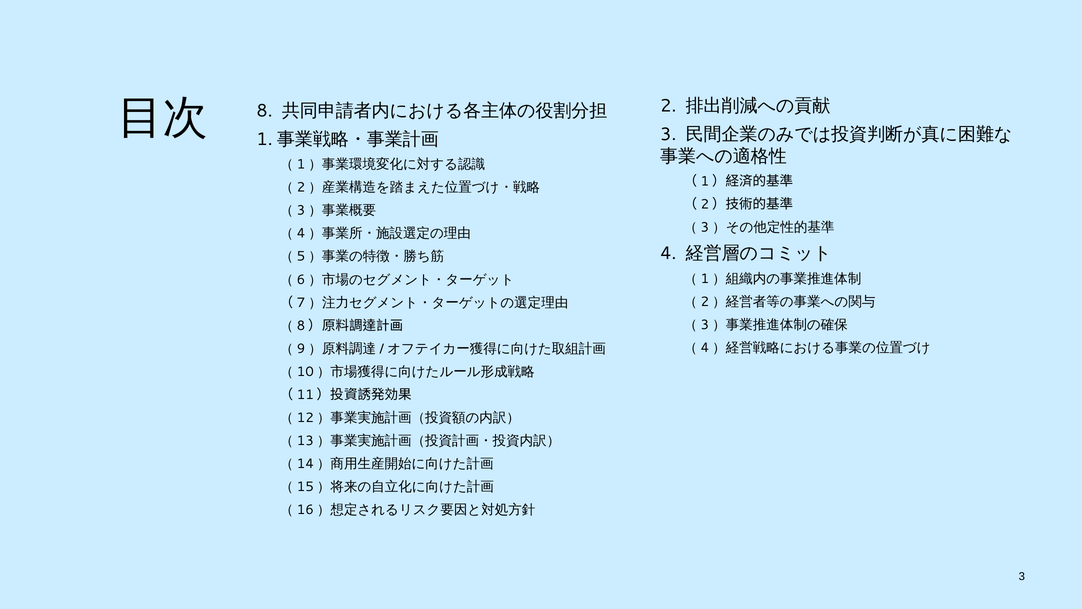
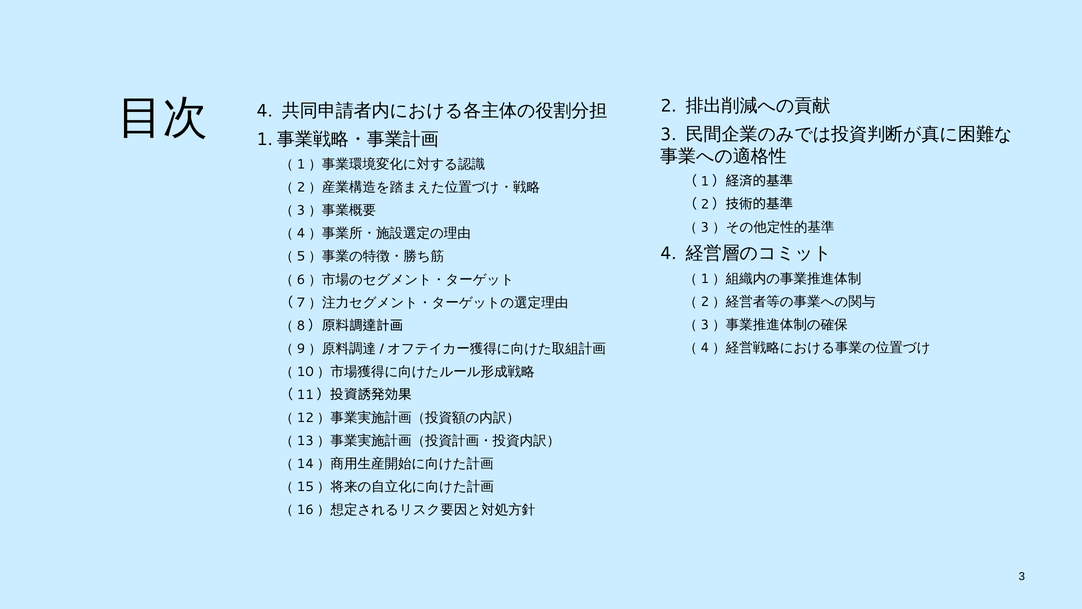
8 at (265, 111): 8 -> 4
